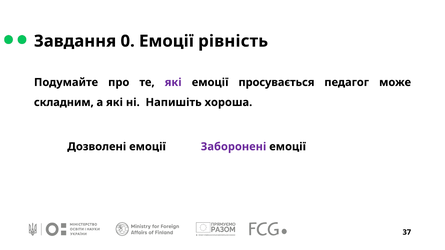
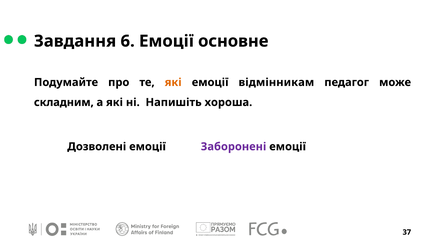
0: 0 -> 6
рівність: рівність -> основне
які at (173, 82) colour: purple -> orange
просувається: просувається -> відмінникам
